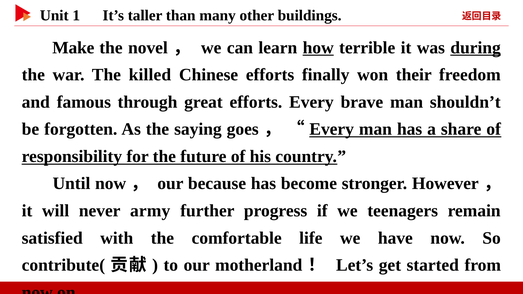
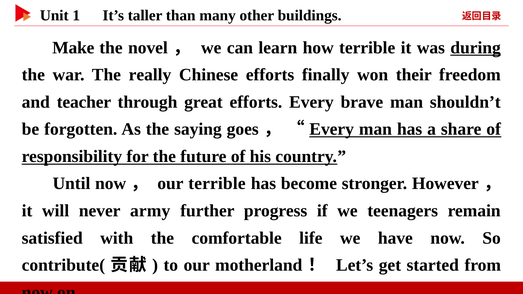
how underline: present -> none
killed: killed -> really
famous: famous -> teacher
our because: because -> terrible
